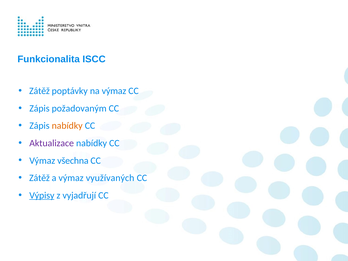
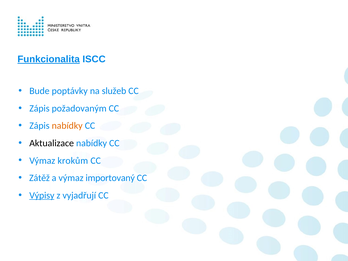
Funkcionalita underline: none -> present
Zátěž at (39, 91): Zátěž -> Bude
na výmaz: výmaz -> služeb
Aktualizace colour: purple -> black
všechna: všechna -> krokům
využívaných: využívaných -> importovaný
